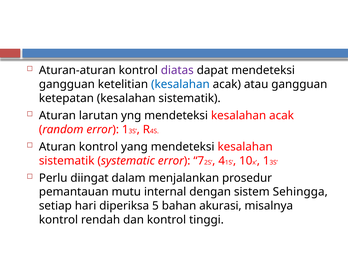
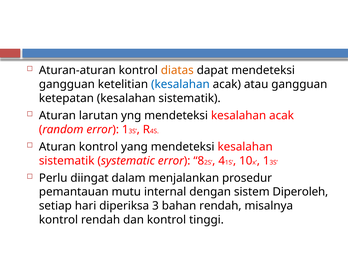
diatas colour: purple -> orange
7: 7 -> 8
Sehingga: Sehingga -> Diperoleh
5: 5 -> 3
bahan akurasi: akurasi -> rendah
